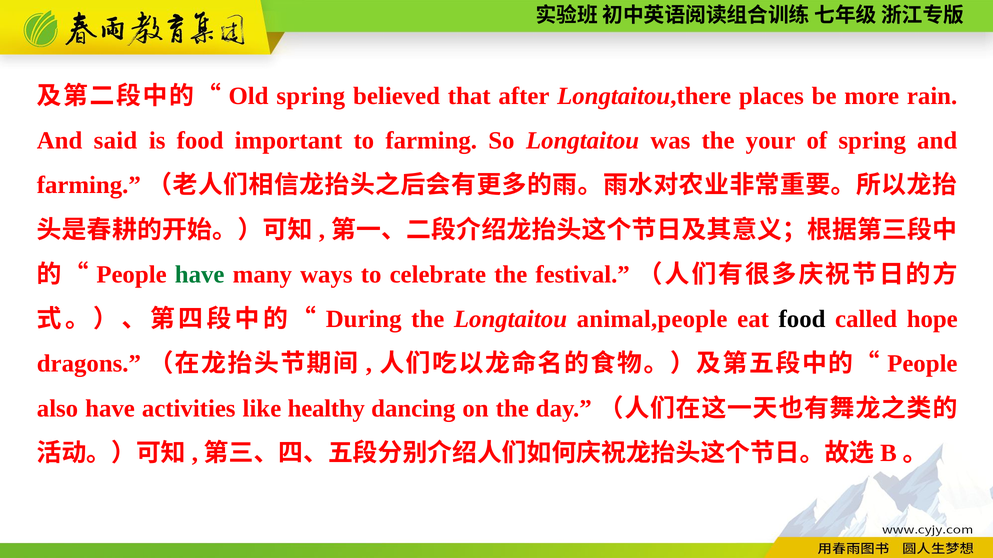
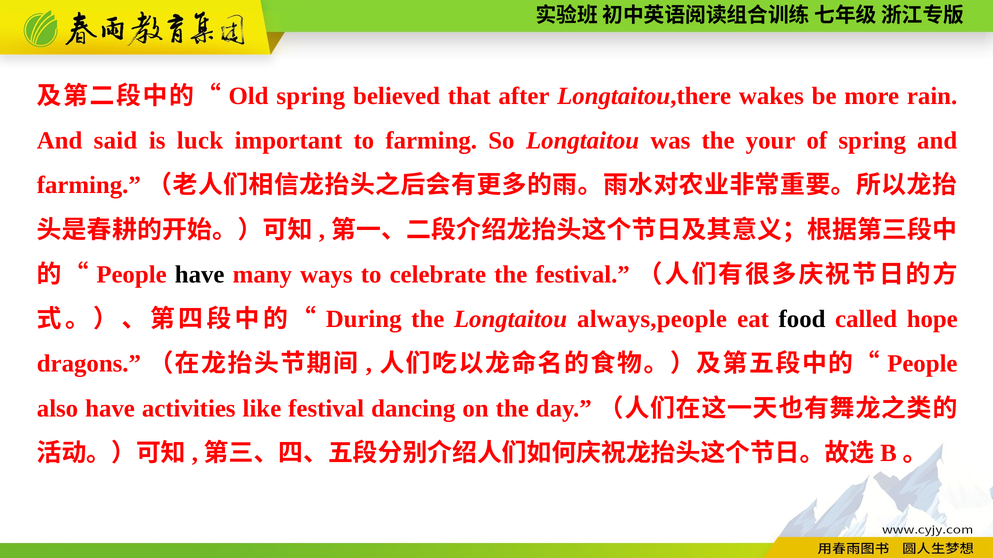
places: places -> wakes
is food: food -> luck
have at (200, 275) colour: green -> black
animal,people: animal,people -> always,people
like healthy: healthy -> festival
